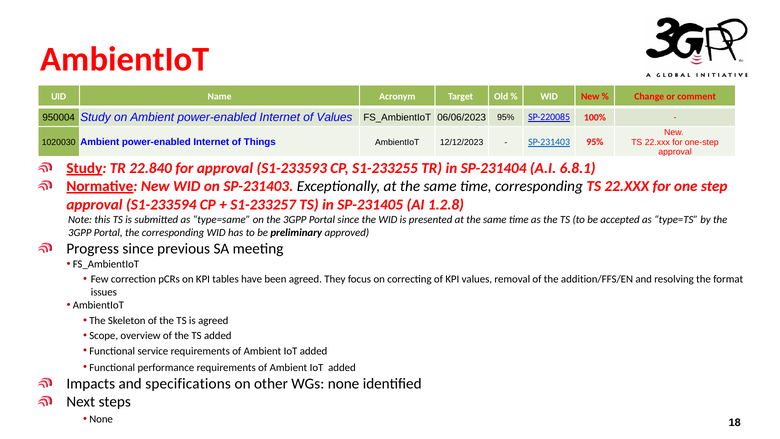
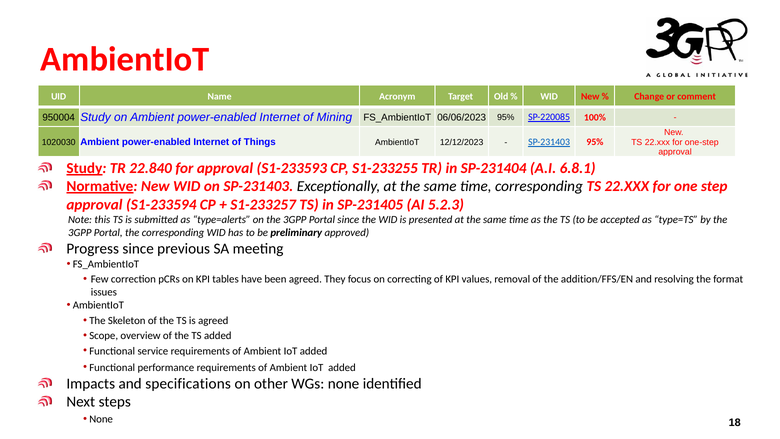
of Values: Values -> Mining
1.2.8: 1.2.8 -> 5.2.3
type=same: type=same -> type=alerts
